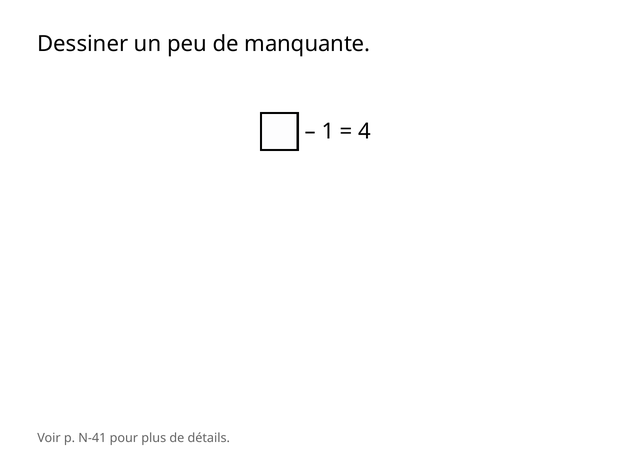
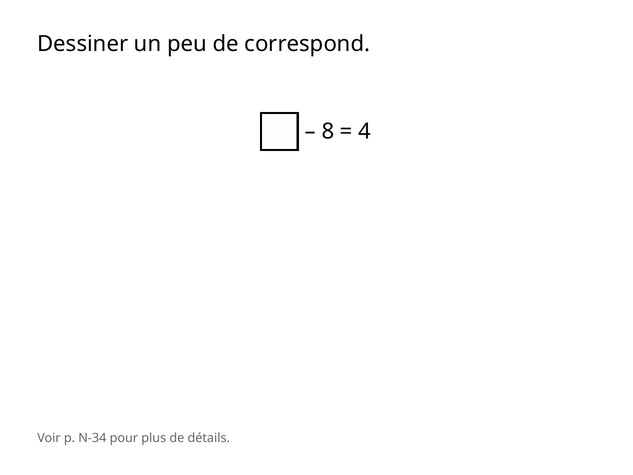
manquante: manquante -> correspond
1: 1 -> 8
N-41: N-41 -> N-34
